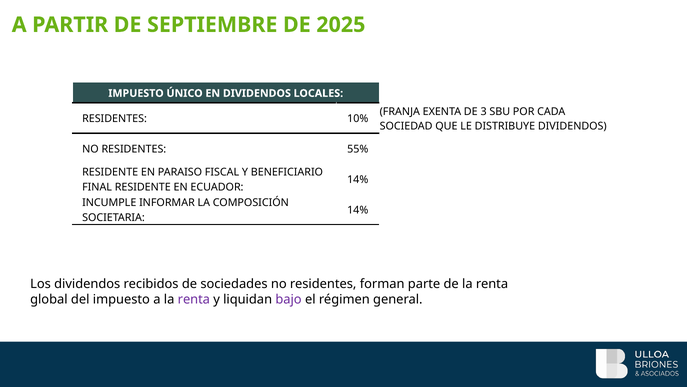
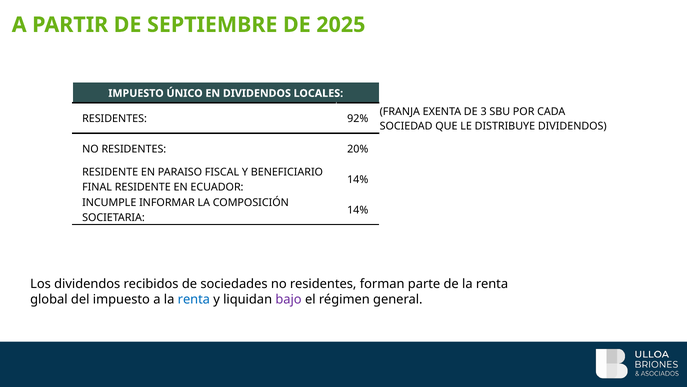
10%: 10% -> 92%
55%: 55% -> 20%
renta at (194, 299) colour: purple -> blue
